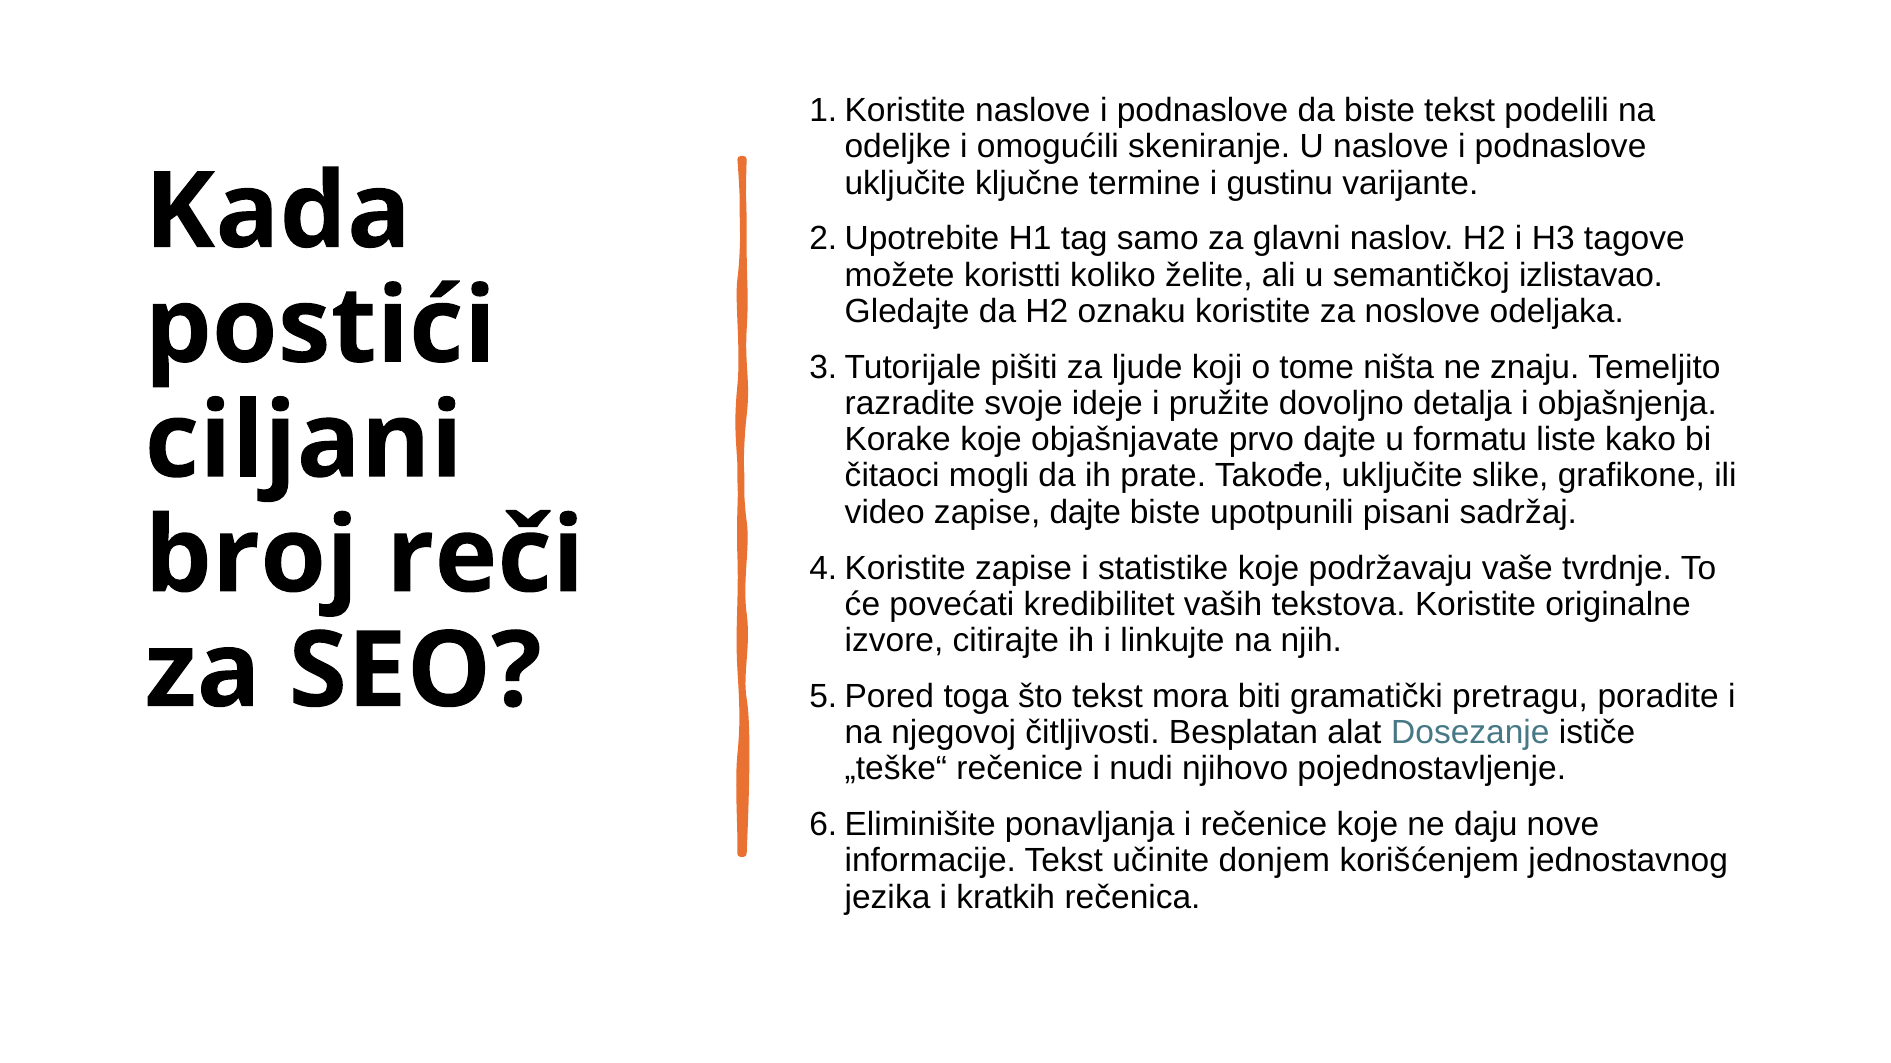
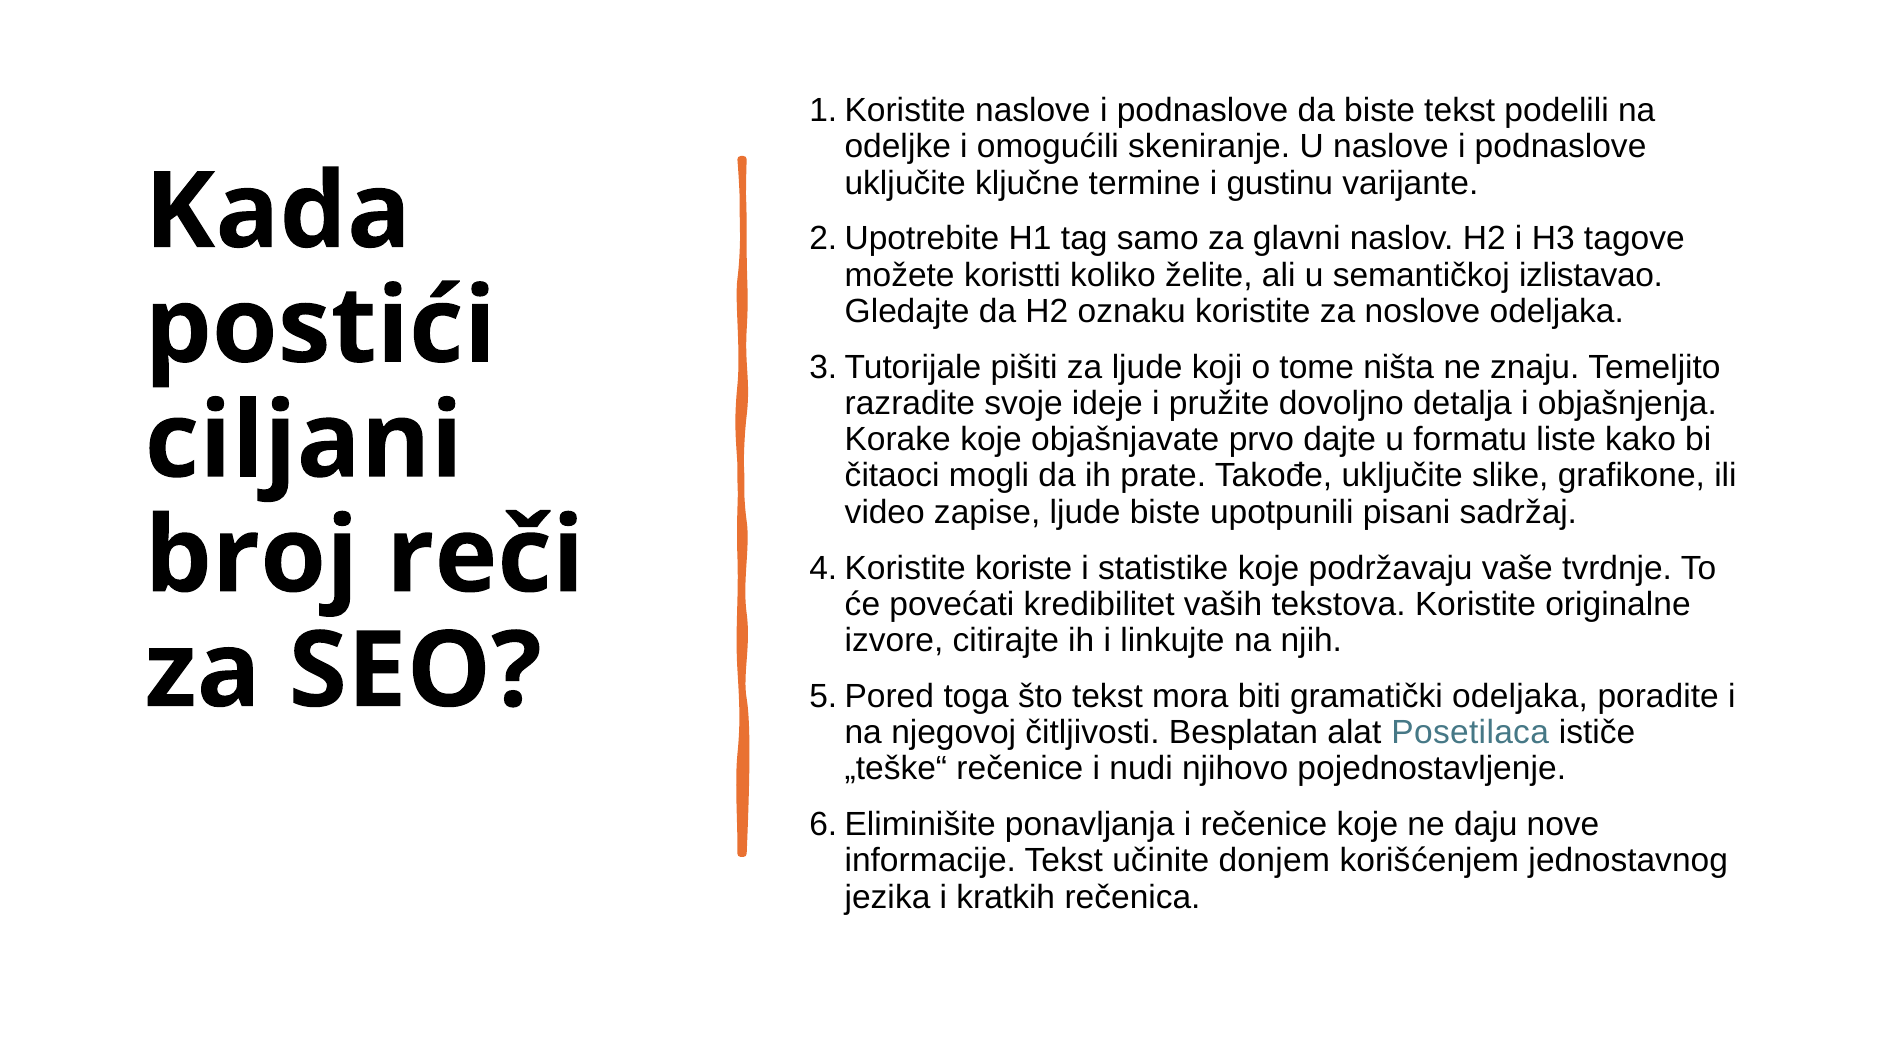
zapise dajte: dajte -> ljude
zapise at (1024, 568): zapise -> koriste
gramatički pretragu: pretragu -> odeljaka
Dosezanje: Dosezanje -> Posetilaca
